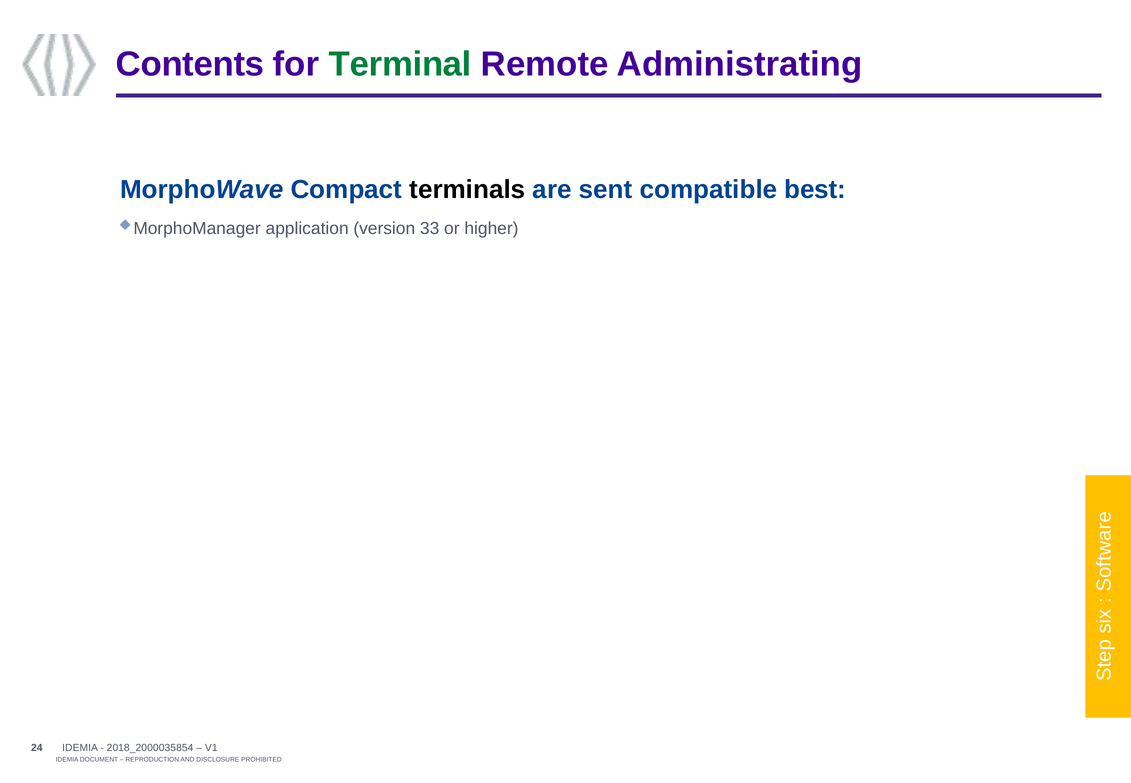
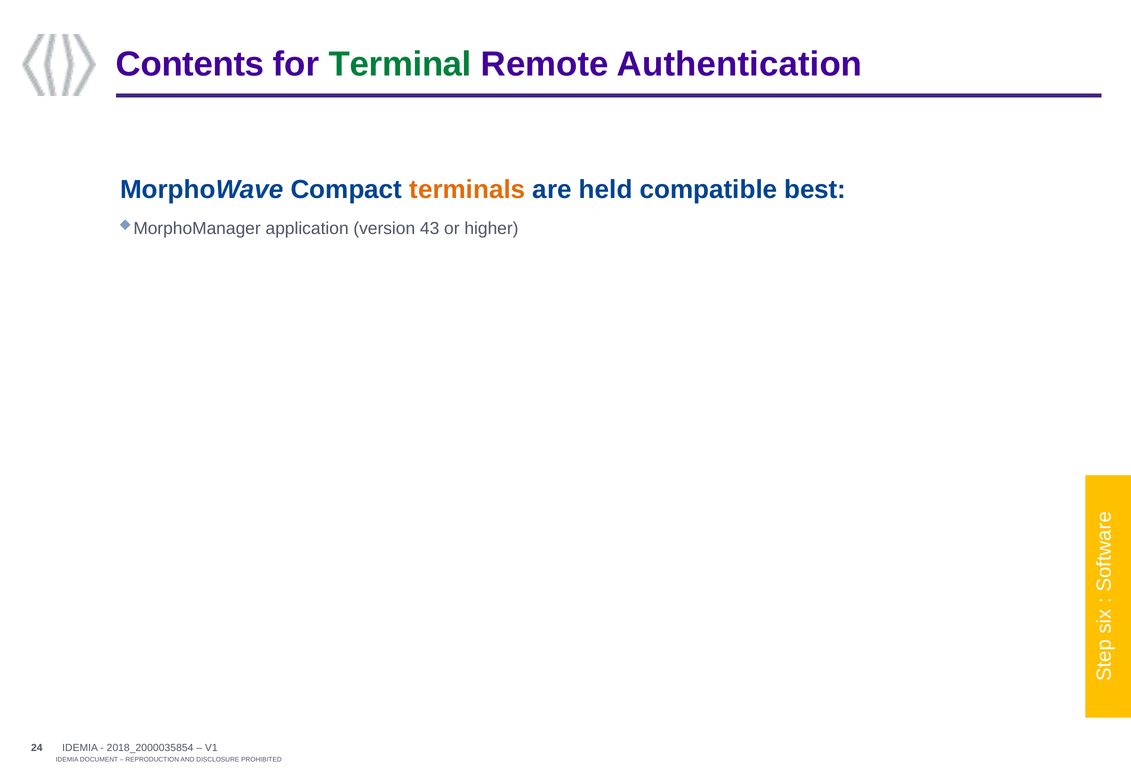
Administrating: Administrating -> Authentication
terminals colour: black -> orange
sent: sent -> held
33: 33 -> 43
